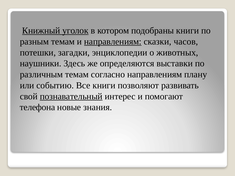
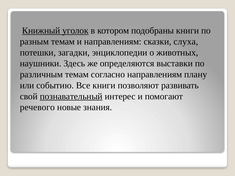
направлениям at (113, 42) underline: present -> none
часов: часов -> слуха
телефона: телефона -> речевого
